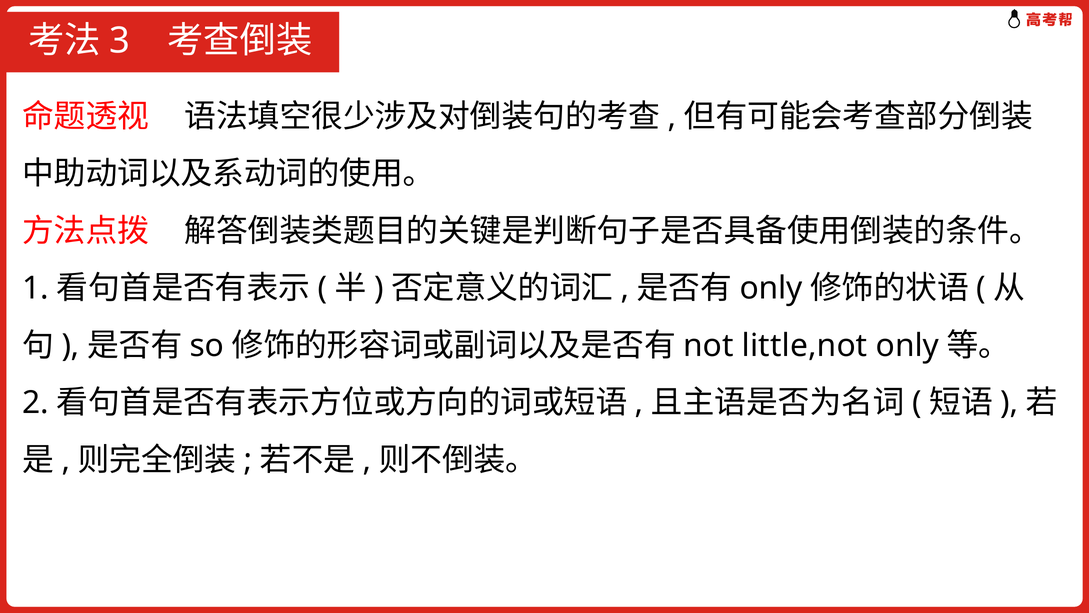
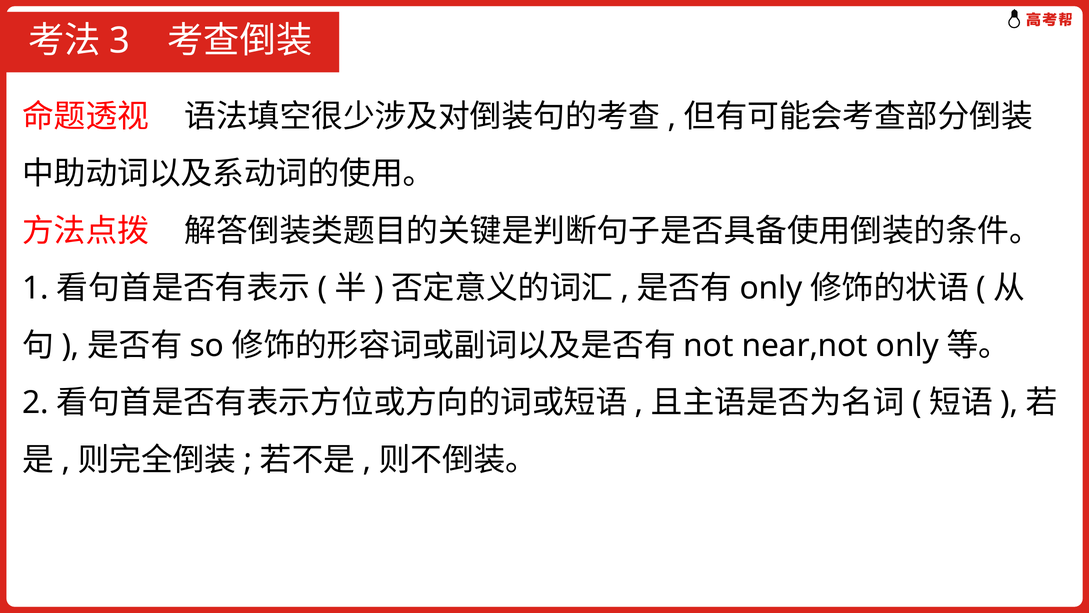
little,not: little,not -> near,not
